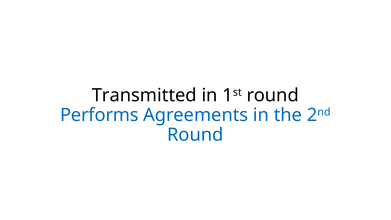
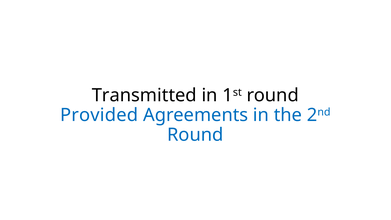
Performs: Performs -> Provided
